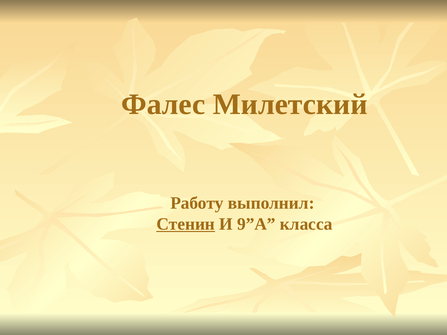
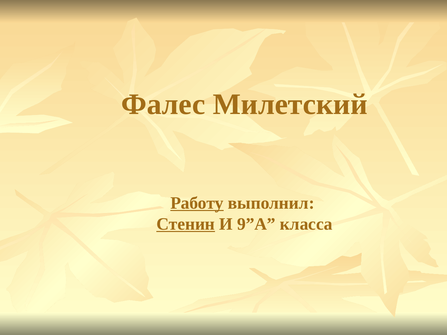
Работу underline: none -> present
